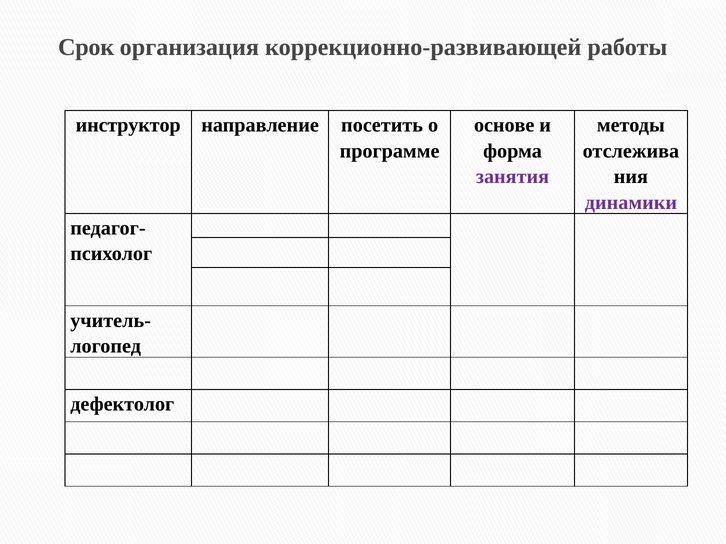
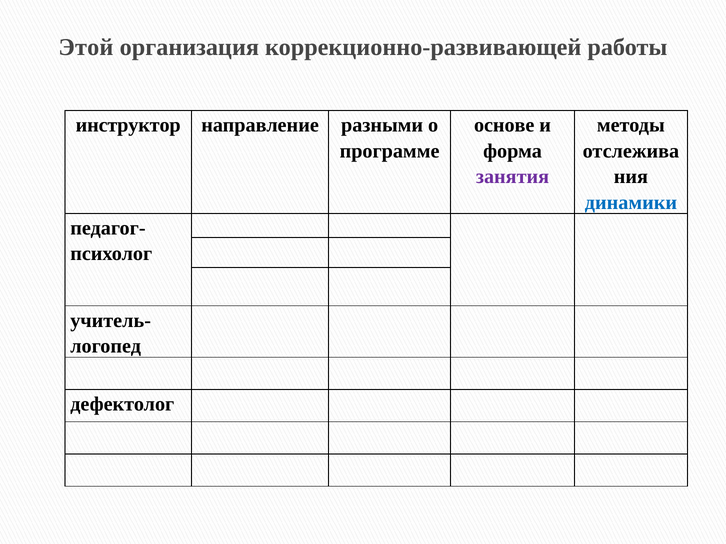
Срок: Срок -> Этой
посетить: посетить -> разными
динамики colour: purple -> blue
